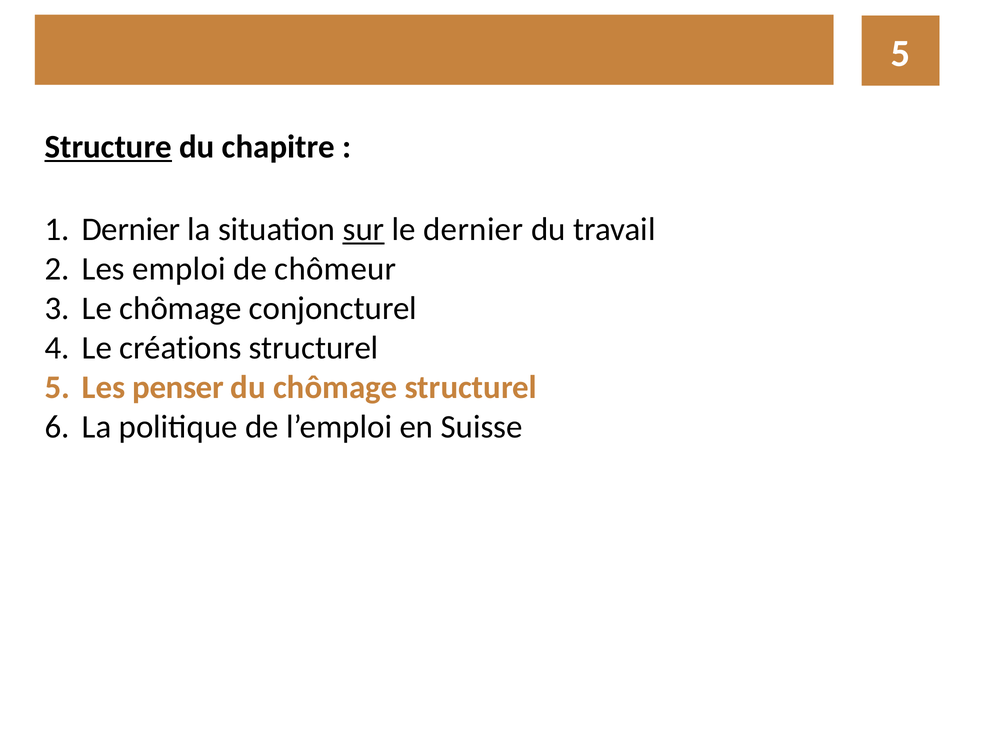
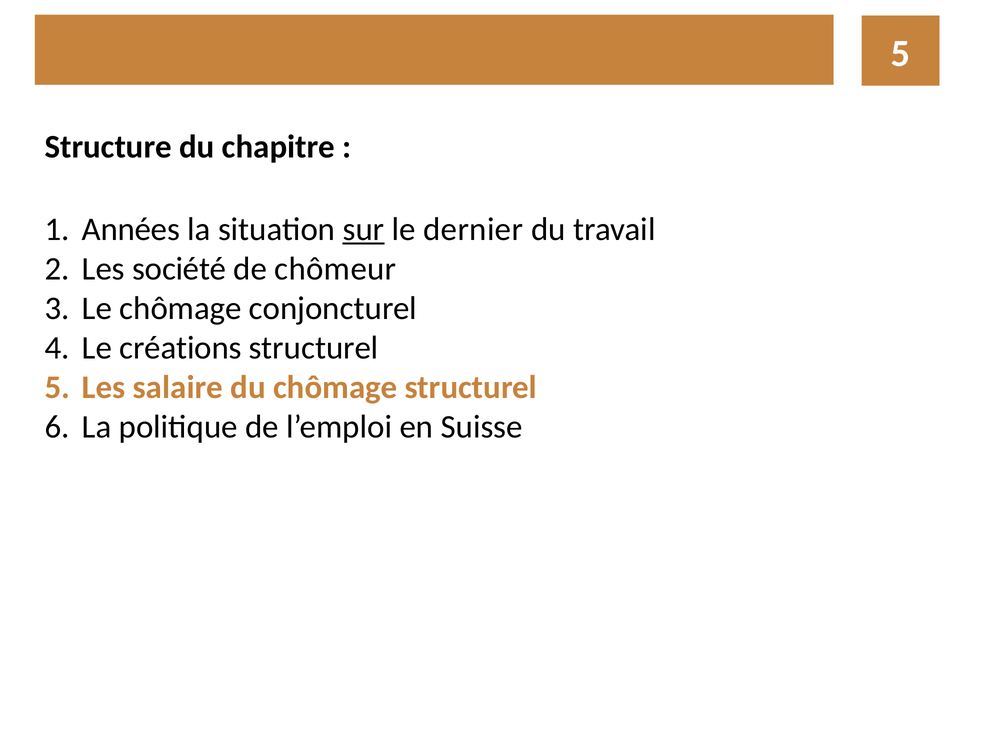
Structure underline: present -> none
Dernier at (131, 229): Dernier -> Années
emploi: emploi -> société
penser: penser -> salaire
